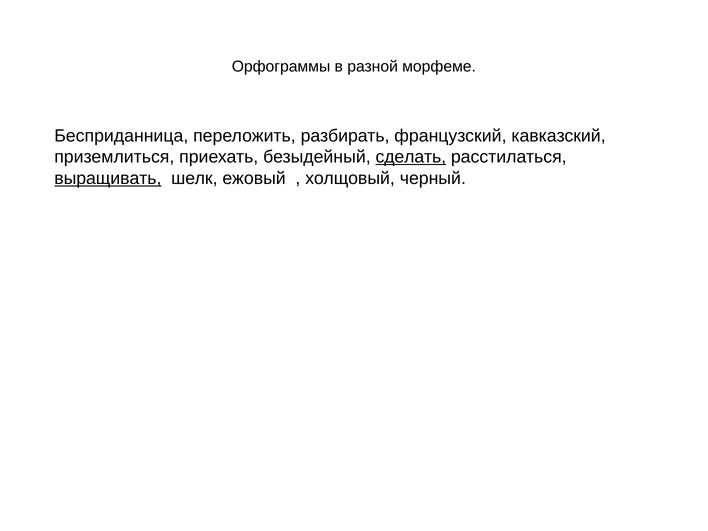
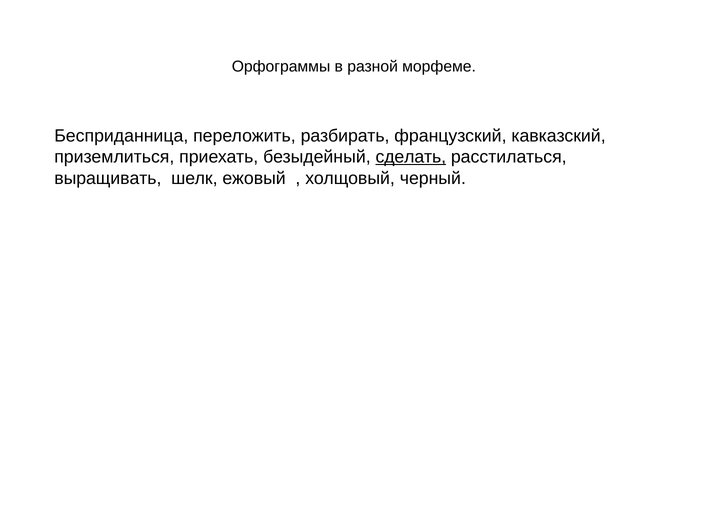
выращивать underline: present -> none
